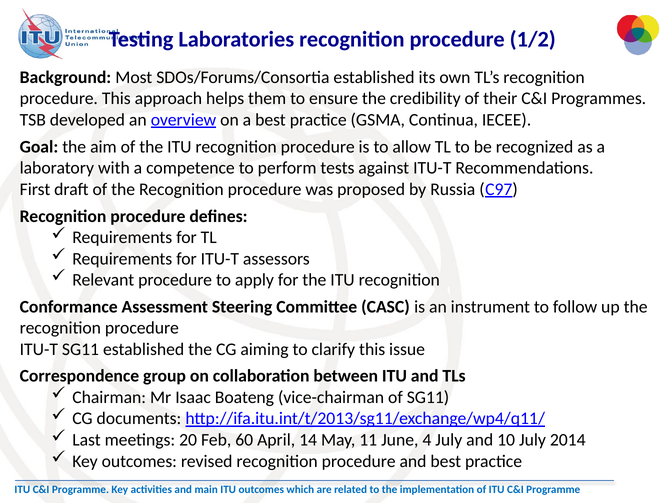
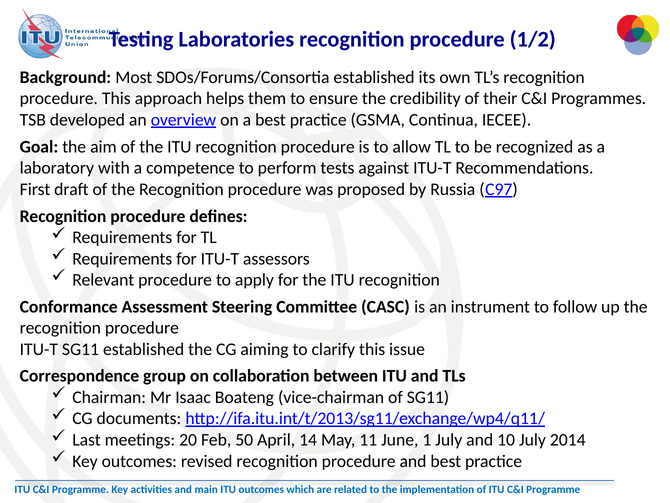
60: 60 -> 50
4: 4 -> 1
